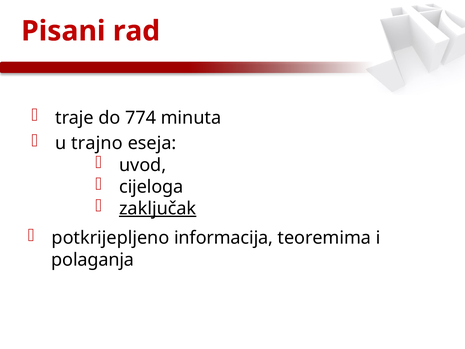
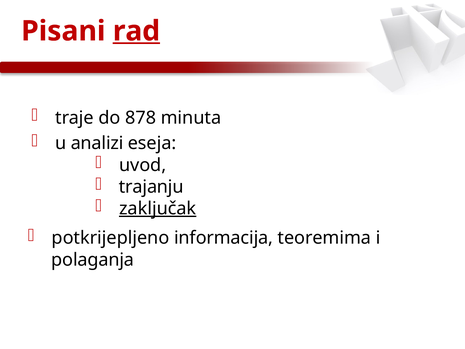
rad underline: none -> present
774: 774 -> 878
trajno: trajno -> analizi
cijeloga: cijeloga -> trajanju
